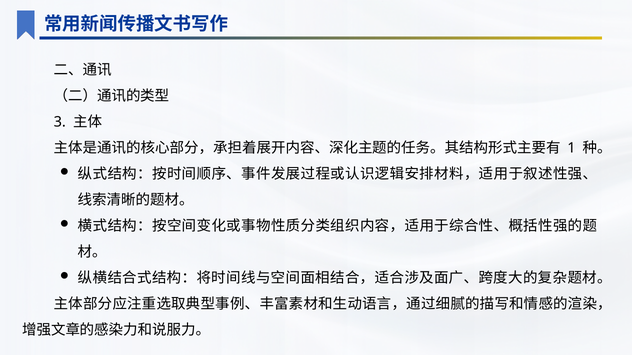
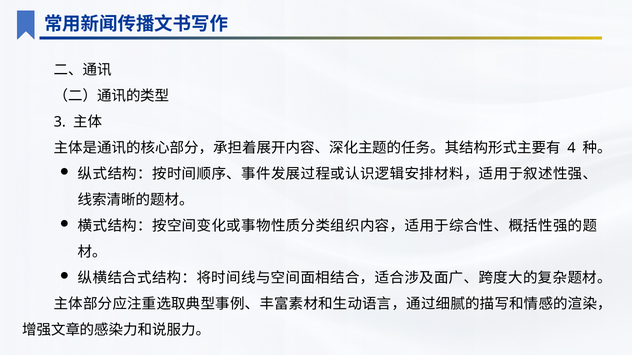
1: 1 -> 4
